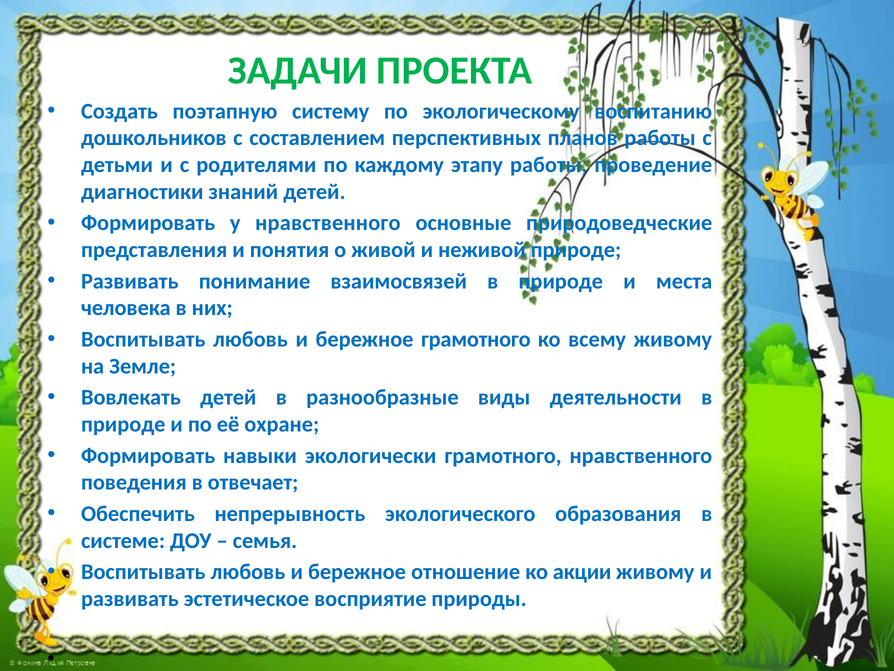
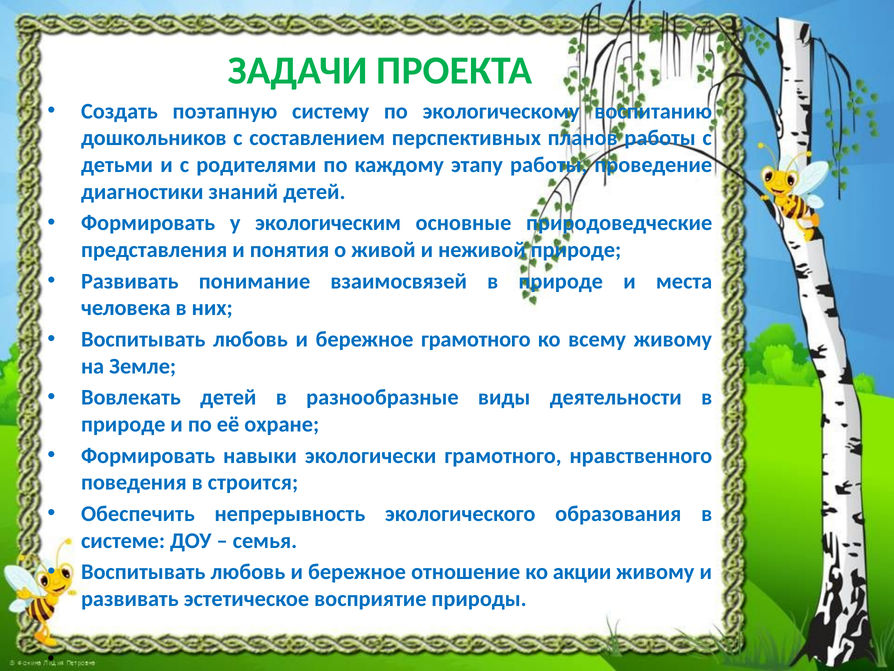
у нравственного: нравственного -> экологическим
отвечает: отвечает -> строится
